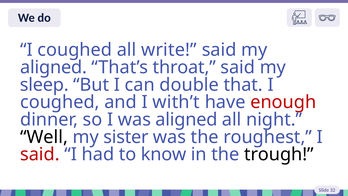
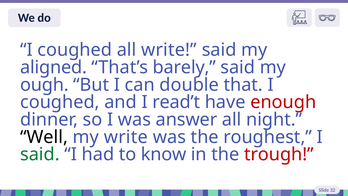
throat: throat -> barely
sleep: sleep -> ough
with’t: with’t -> read’t
was aligned: aligned -> answer
my sister: sister -> write
said at (40, 154) colour: red -> green
trough colour: black -> red
